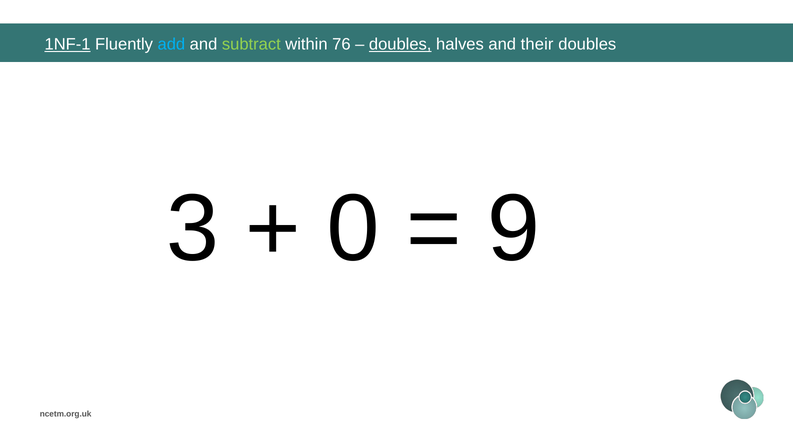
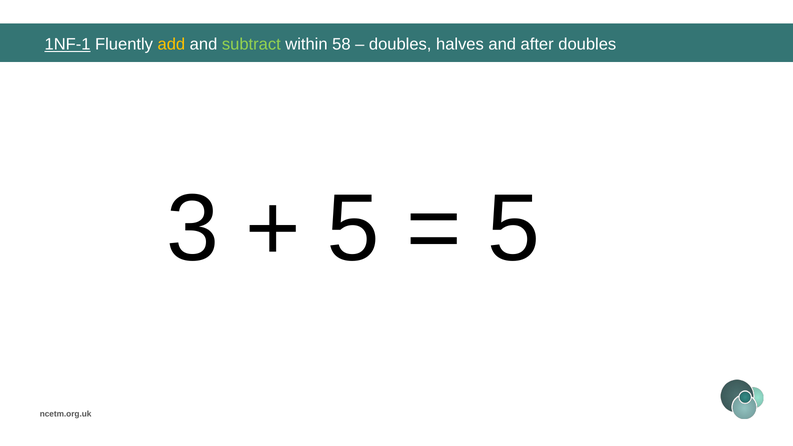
add colour: light blue -> yellow
76: 76 -> 58
doubles at (400, 44) underline: present -> none
their: their -> after
0 at (353, 229): 0 -> 5
9 at (514, 229): 9 -> 5
